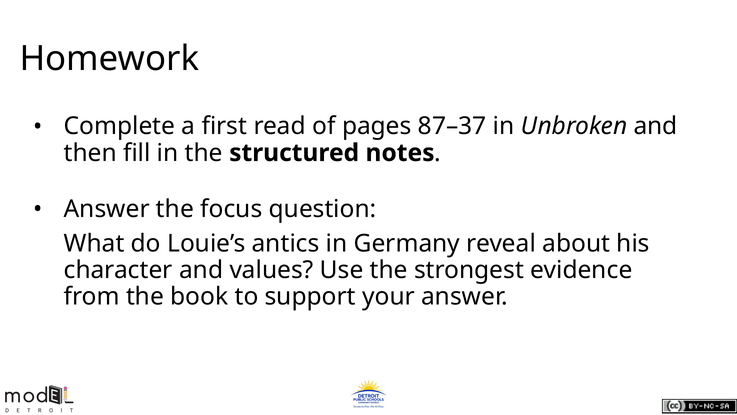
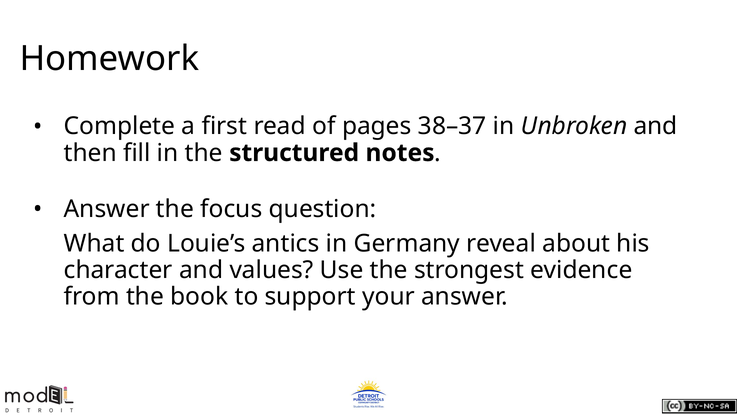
87–37: 87–37 -> 38–37
